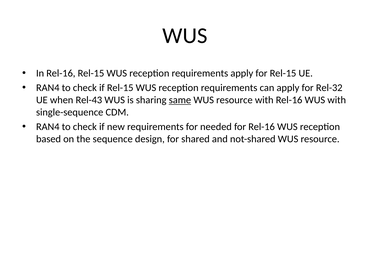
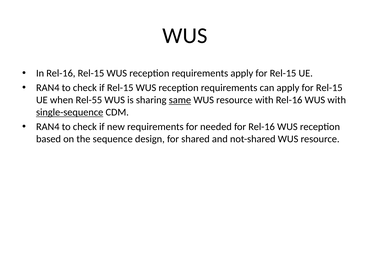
can apply for Rel-32: Rel-32 -> Rel-15
Rel-43: Rel-43 -> Rel-55
single-sequence underline: none -> present
